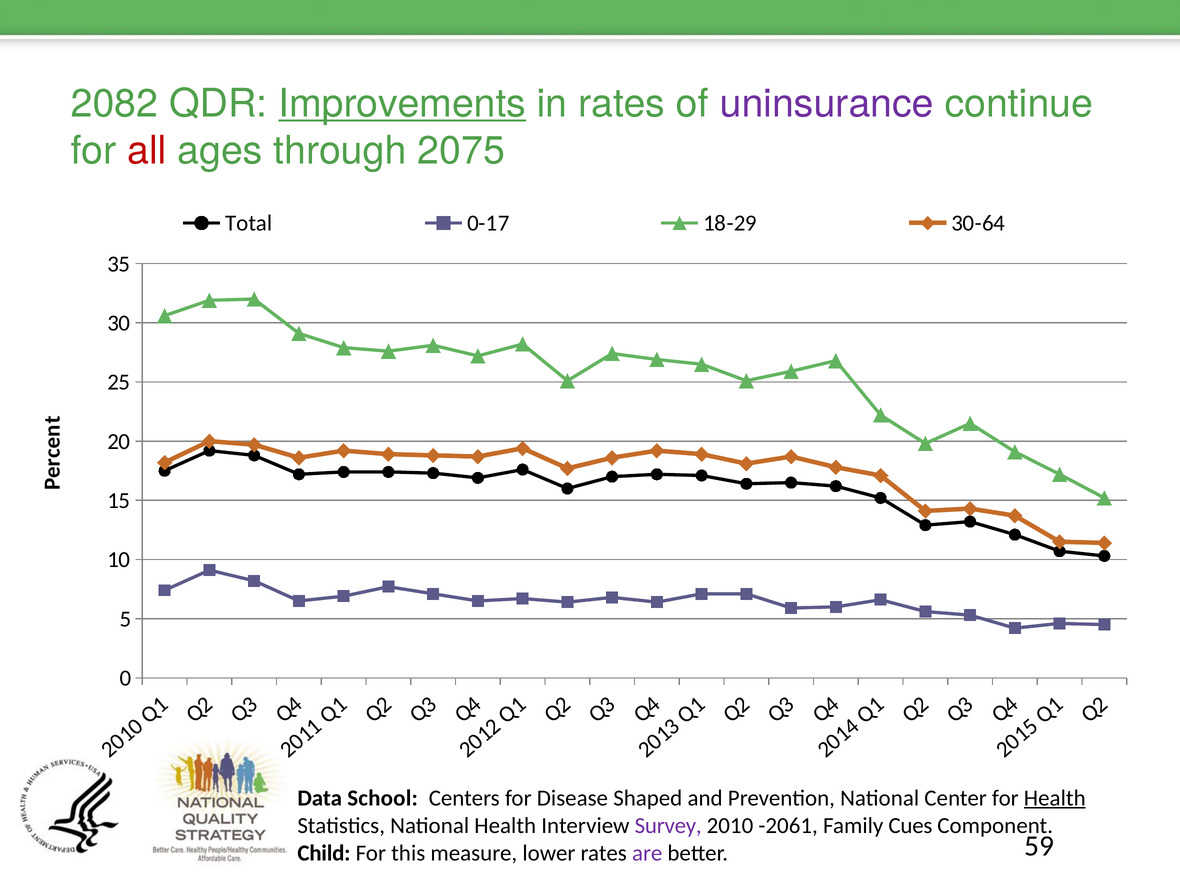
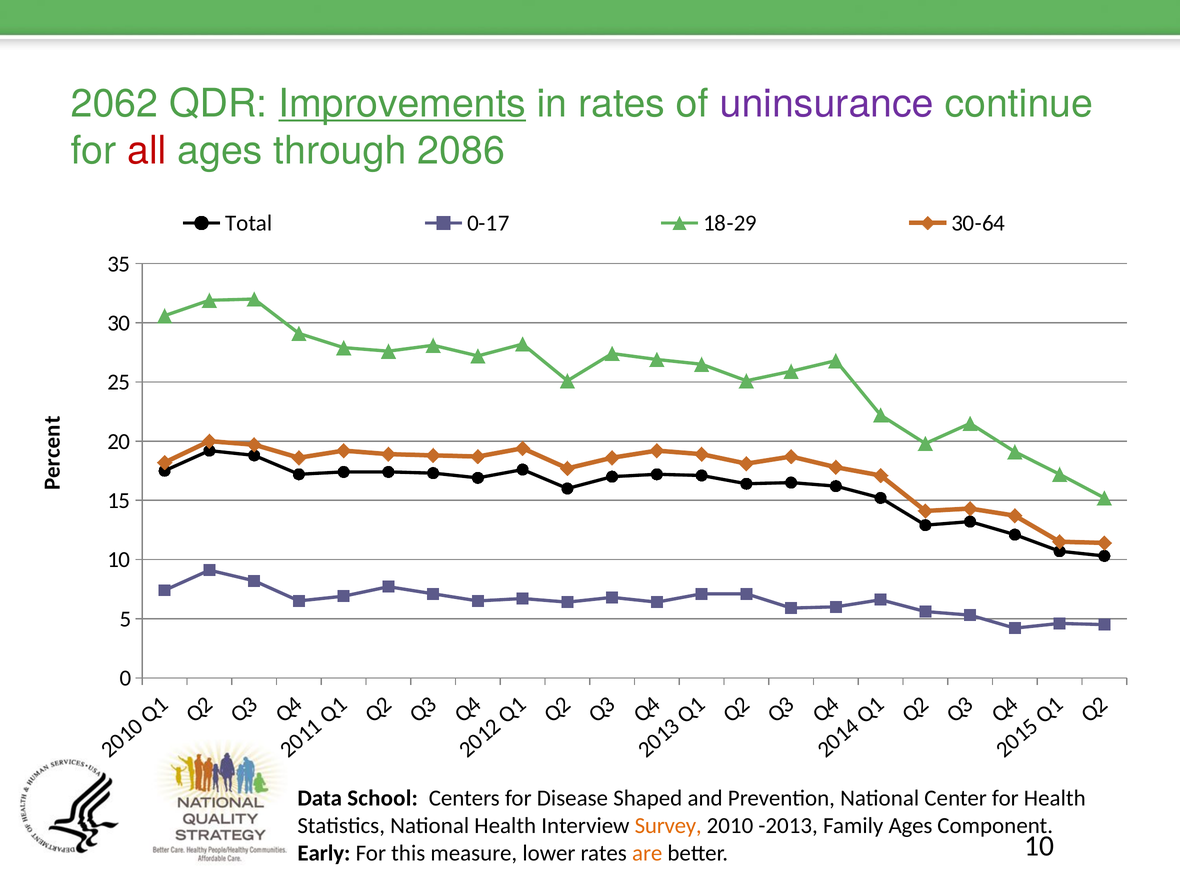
2082: 2082 -> 2062
2075: 2075 -> 2086
Health at (1055, 798) underline: present -> none
Survey colour: purple -> orange
-2061: -2061 -> -2013
Family Cues: Cues -> Ages
Child: Child -> Early
are colour: purple -> orange
better 59: 59 -> 10
